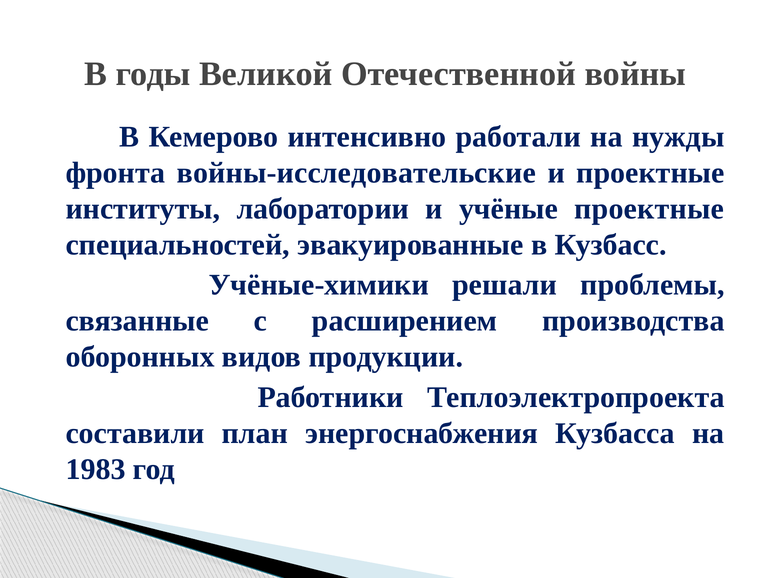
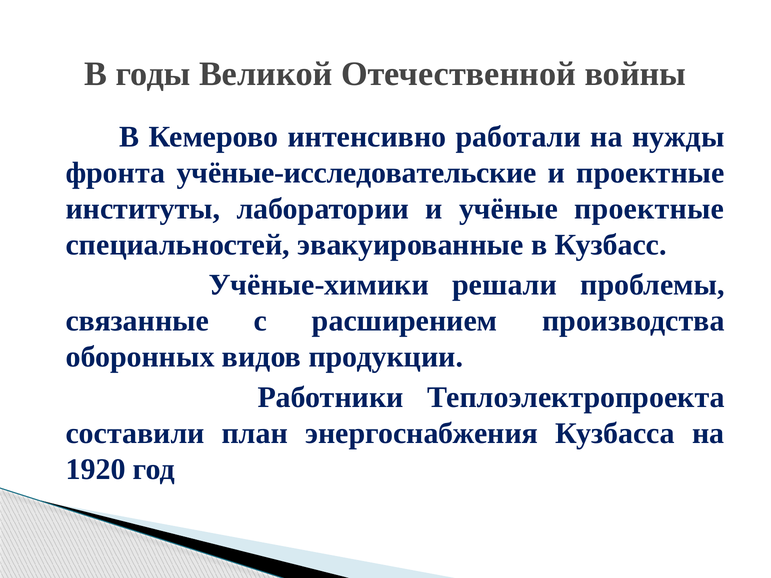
войны-исследовательские: войны-исследовательские -> учёные-исследовательские
1983: 1983 -> 1920
